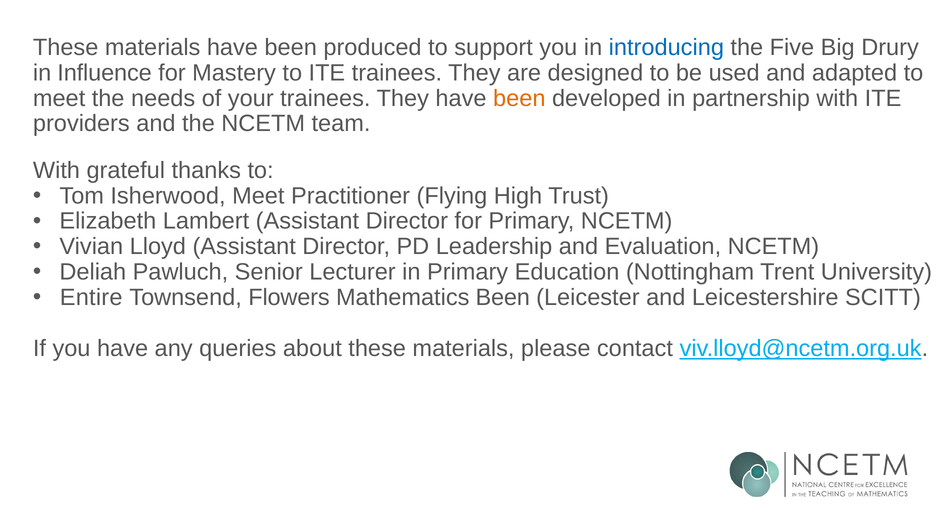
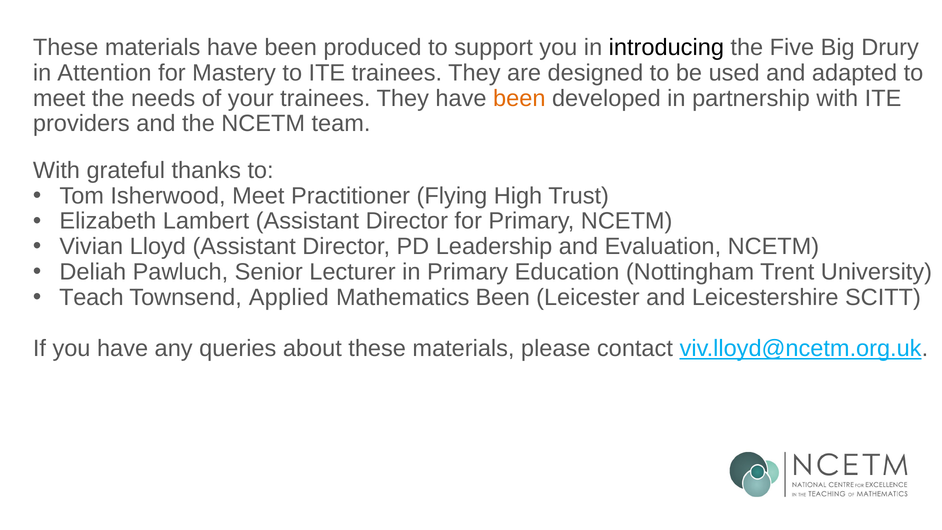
introducing colour: blue -> black
Influence: Influence -> Attention
Entire: Entire -> Teach
Flowers: Flowers -> Applied
